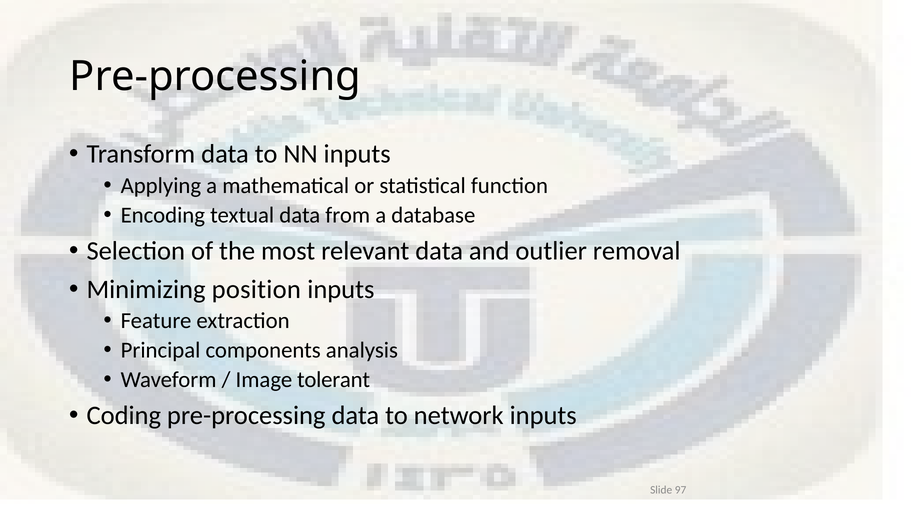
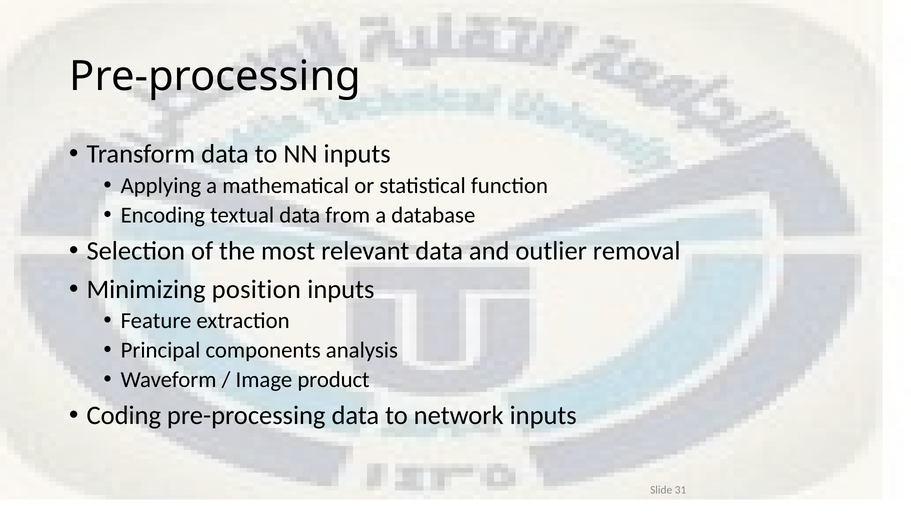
tolerant: tolerant -> product
97: 97 -> 31
